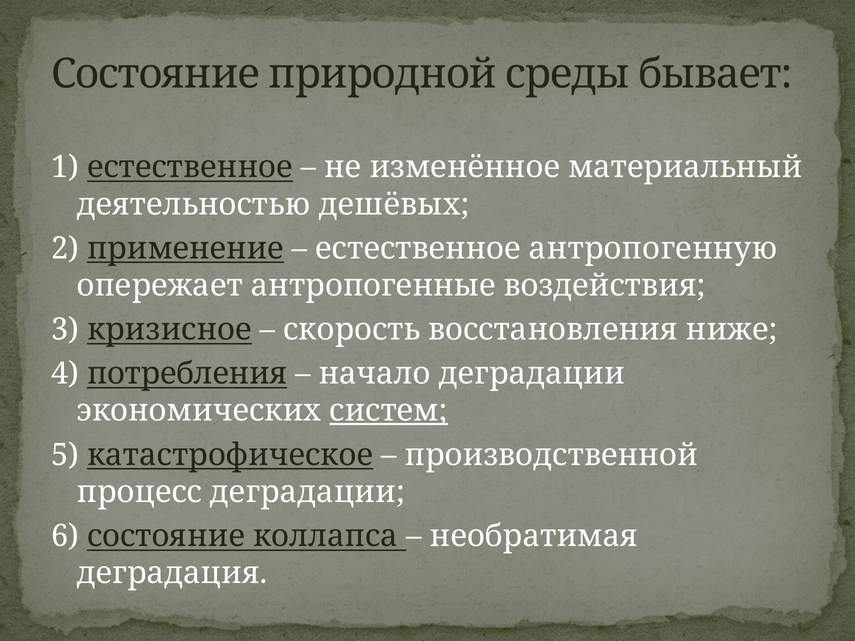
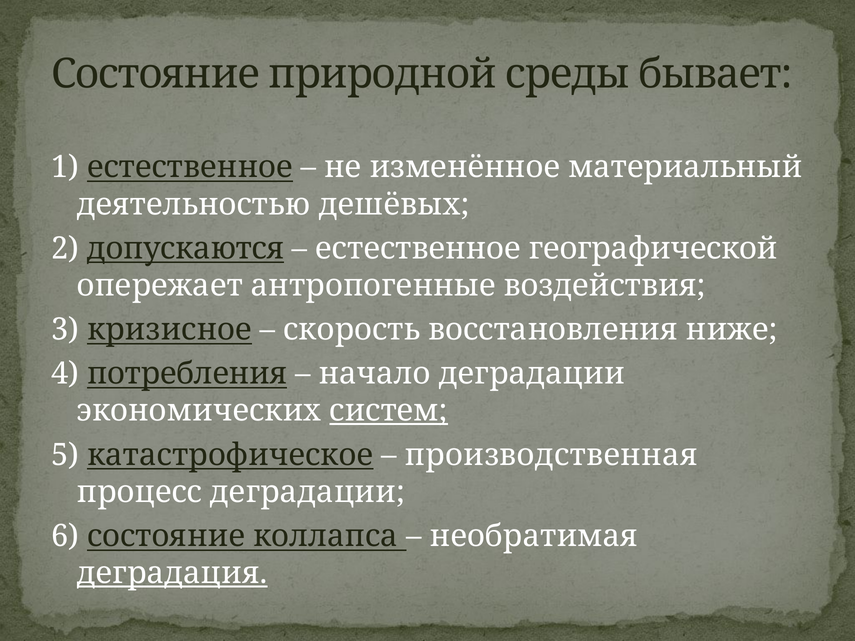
применение: применение -> допускаются
антропогенную: антропогенную -> географической
производственной: производственной -> производственная
деградация underline: none -> present
